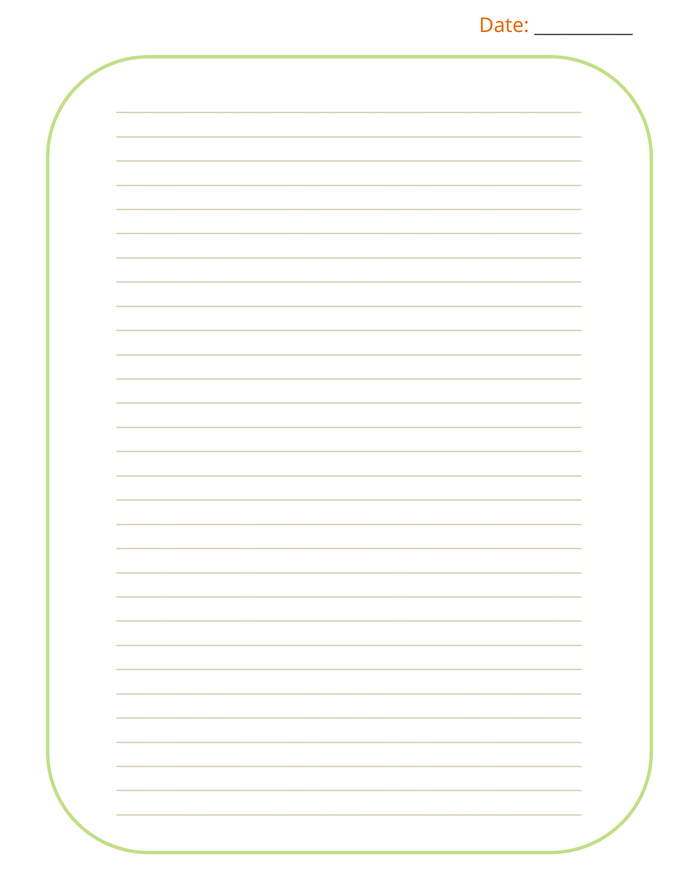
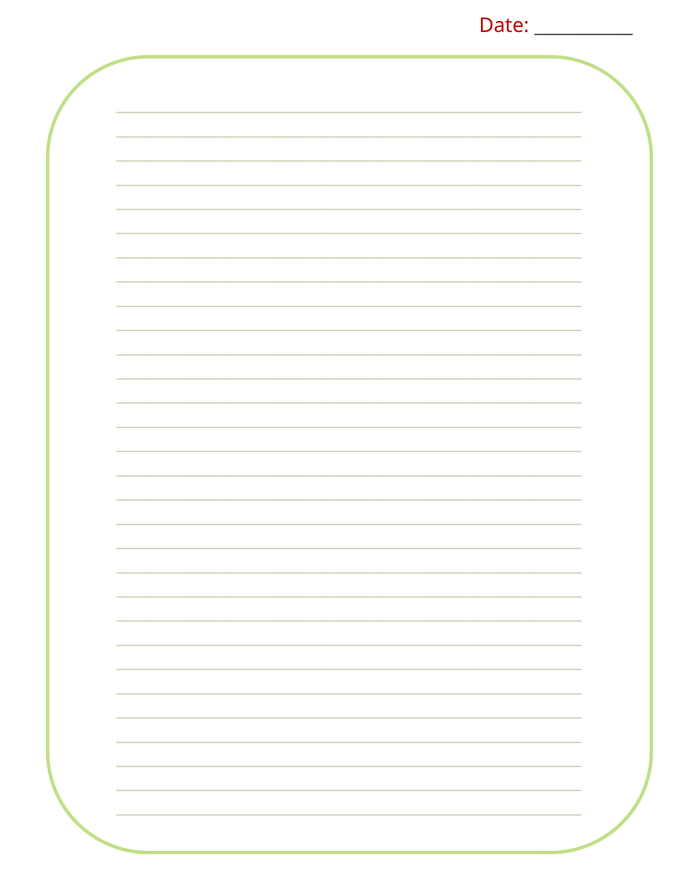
Date colour: orange -> red
